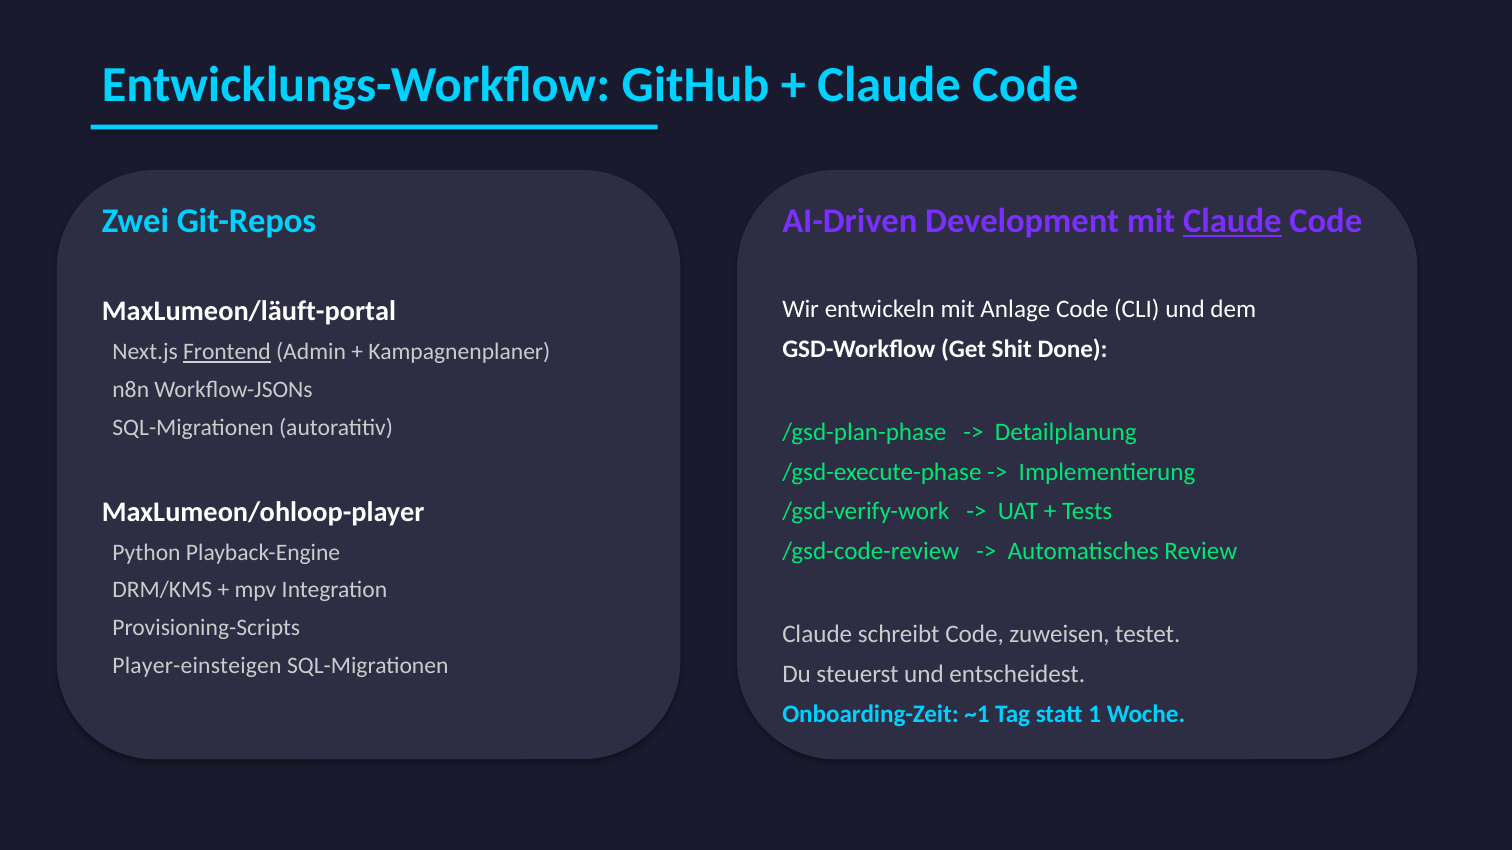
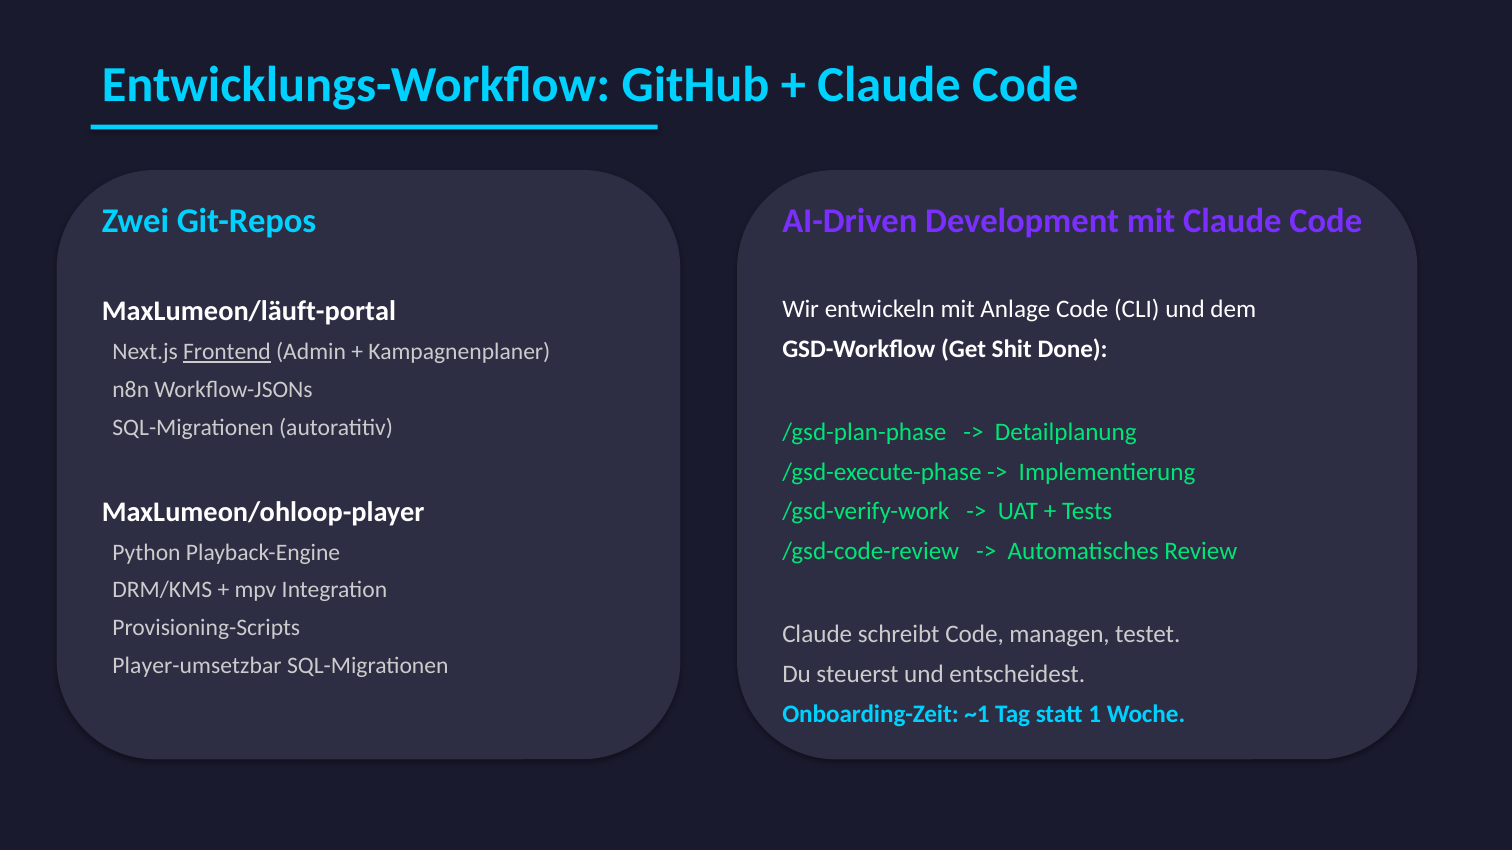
Claude at (1232, 222) underline: present -> none
zuweisen: zuweisen -> managen
Player-einsteigen: Player-einsteigen -> Player-umsetzbar
